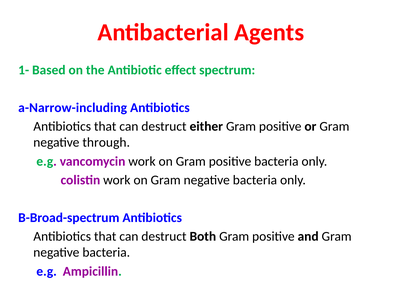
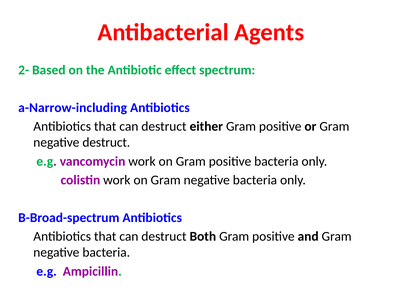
1-: 1- -> 2-
negative through: through -> destruct
